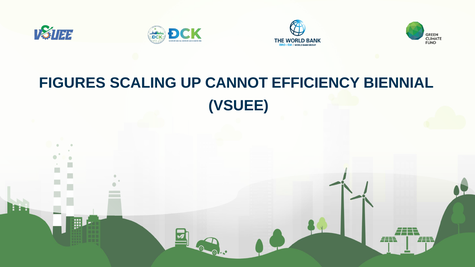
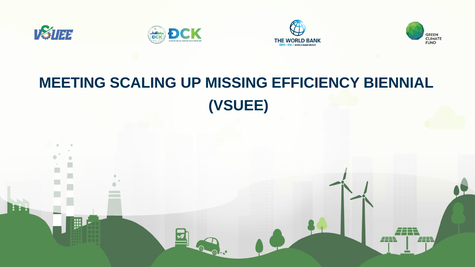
FIGURES: FIGURES -> MEETING
CANNOT: CANNOT -> MISSING
